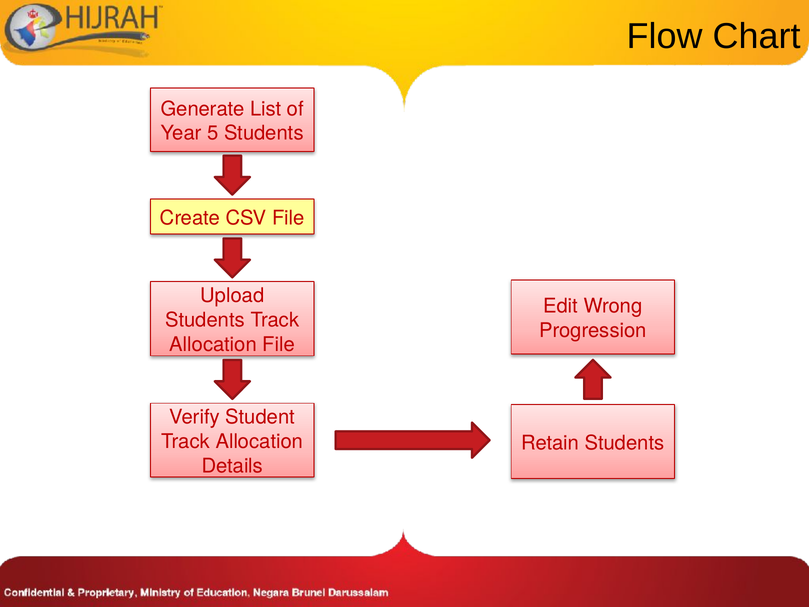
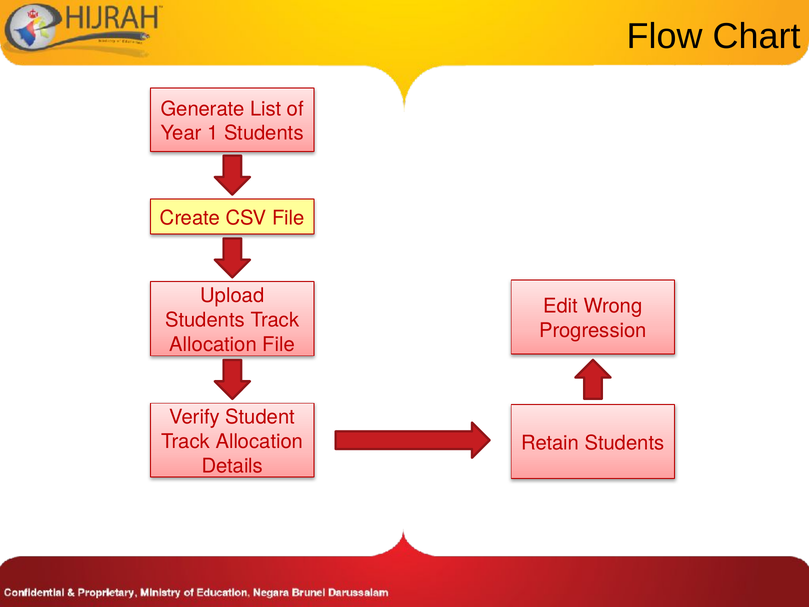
5: 5 -> 1
